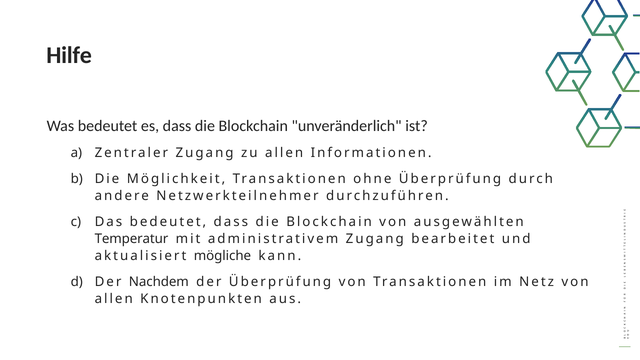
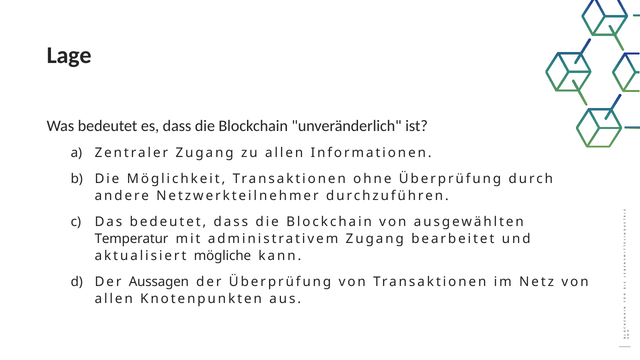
Hilfe: Hilfe -> Lage
Nachdem: Nachdem -> Aussagen
